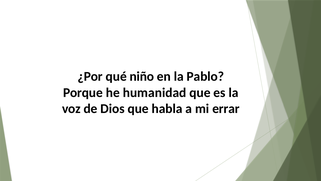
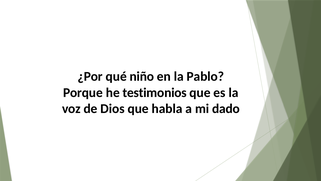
humanidad: humanidad -> testimonios
errar: errar -> dado
